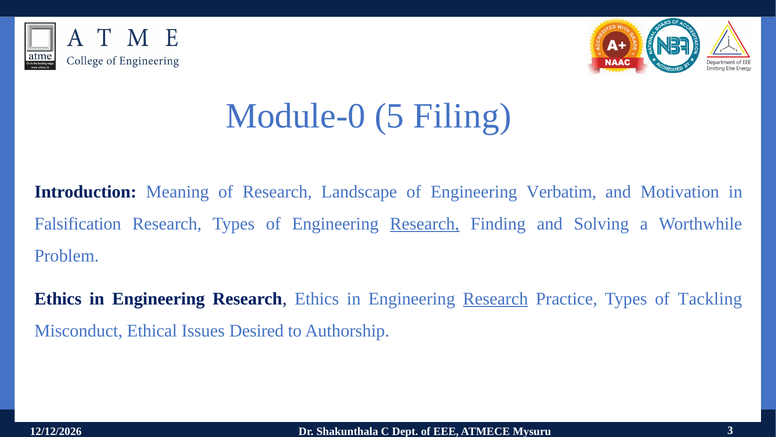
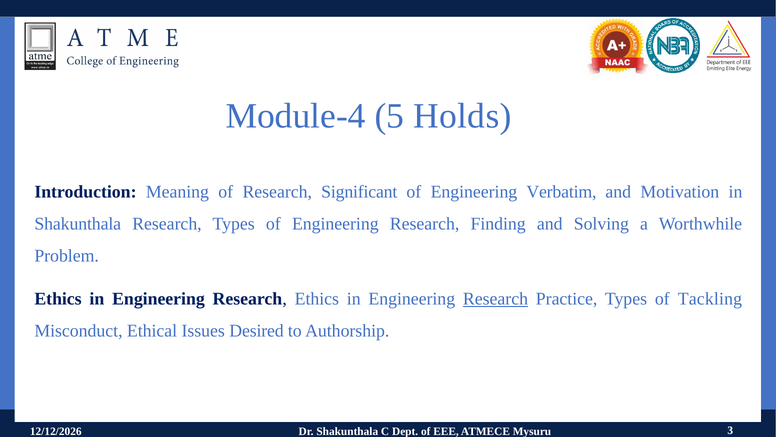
Module-0: Module-0 -> Module-4
Filing: Filing -> Holds
Landscape: Landscape -> Significant
Falsification at (78, 223): Falsification -> Shakunthala
Research at (425, 223) underline: present -> none
